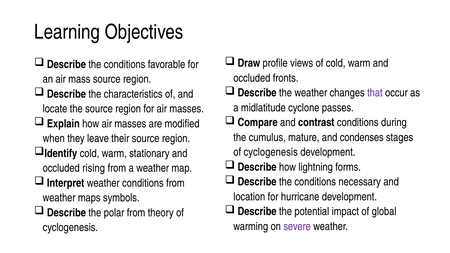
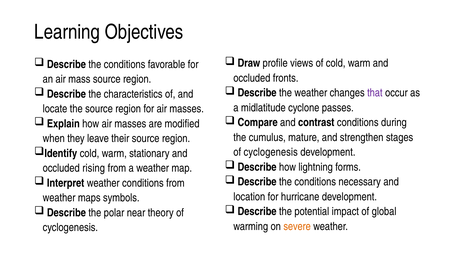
condenses: condenses -> strengthen
polar from: from -> near
severe colour: purple -> orange
